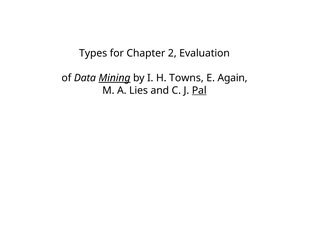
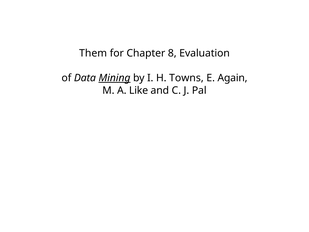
Types: Types -> Them
2: 2 -> 8
Lies: Lies -> Like
Pal underline: present -> none
